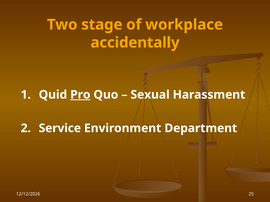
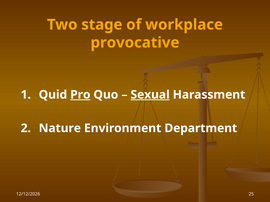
accidentally: accidentally -> provocative
Sexual underline: none -> present
Service: Service -> Nature
